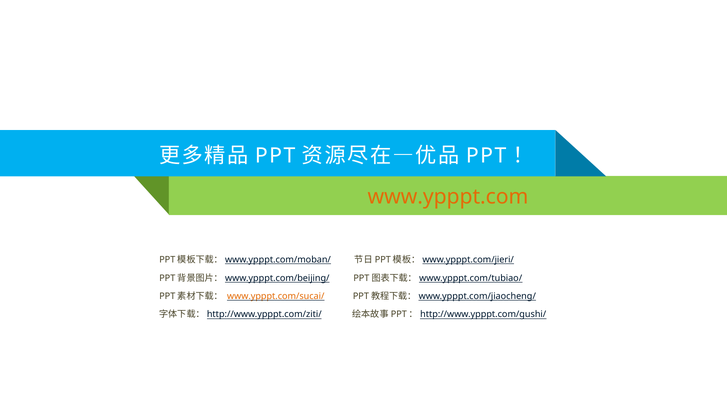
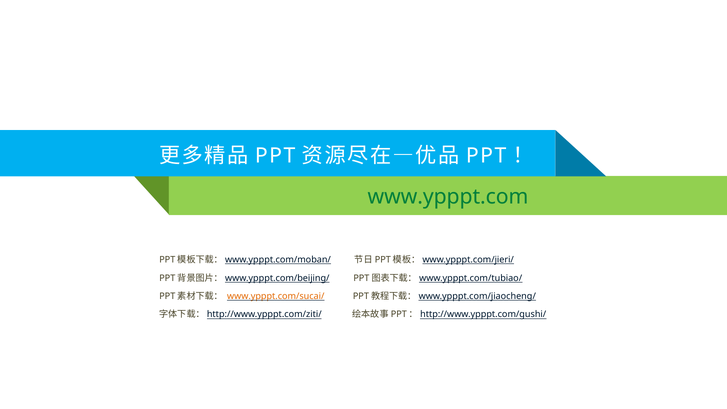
www.ypppt.com colour: orange -> green
